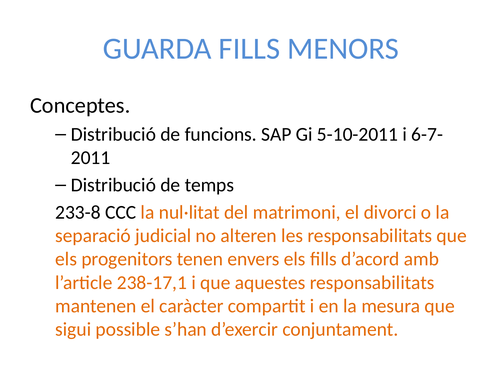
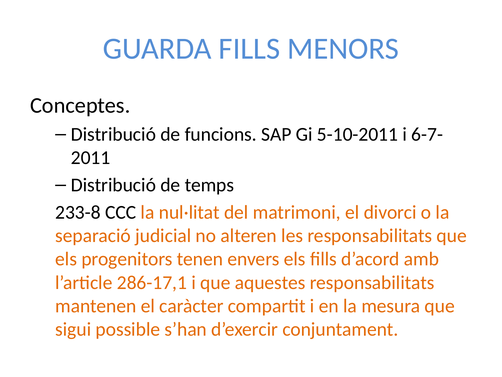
238-17,1: 238-17,1 -> 286-17,1
